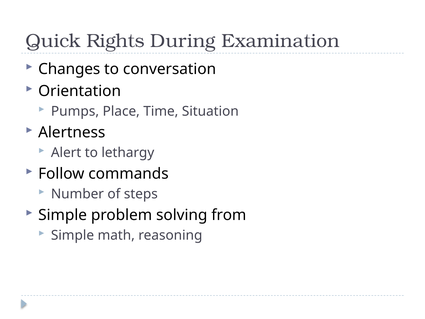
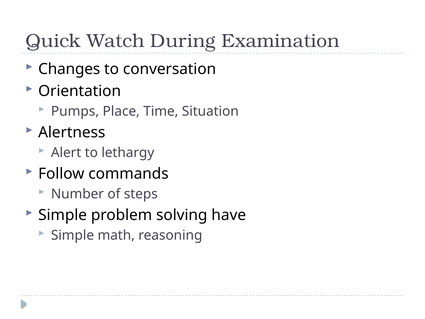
Rights: Rights -> Watch
from: from -> have
